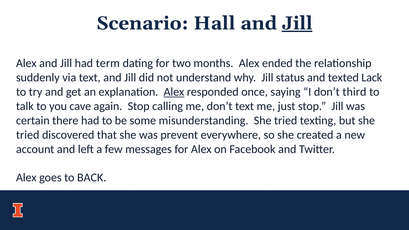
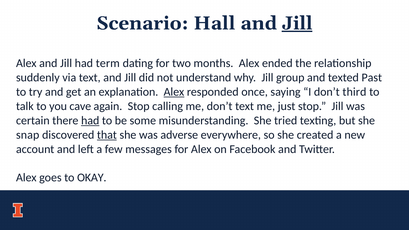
status: status -> group
Lack: Lack -> Past
had at (90, 120) underline: none -> present
tried at (28, 135): tried -> snap
that underline: none -> present
prevent: prevent -> adverse
BACK: BACK -> OKAY
